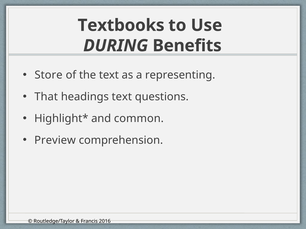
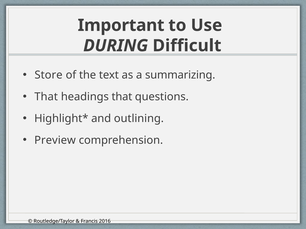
Textbooks: Textbooks -> Important
Benefits: Benefits -> Difficult
representing: representing -> summarizing
headings text: text -> that
common: common -> outlining
